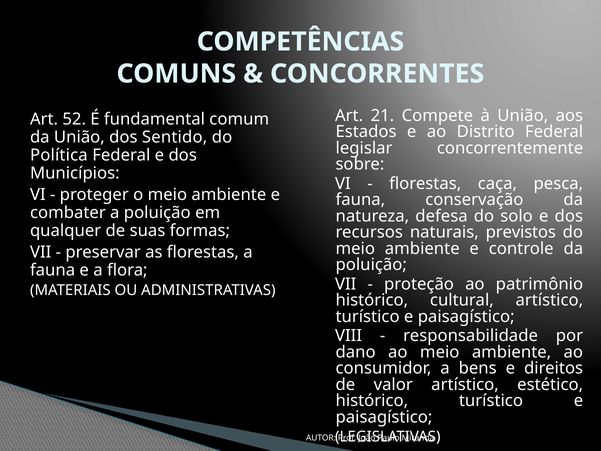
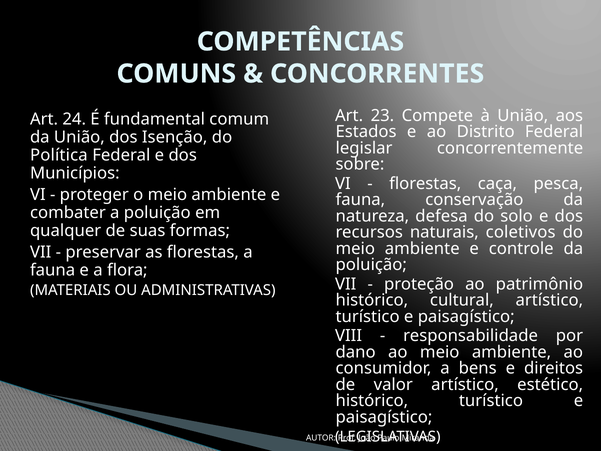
21: 21 -> 23
52: 52 -> 24
Sentido: Sentido -> Isenção
previstos: previstos -> coletivos
